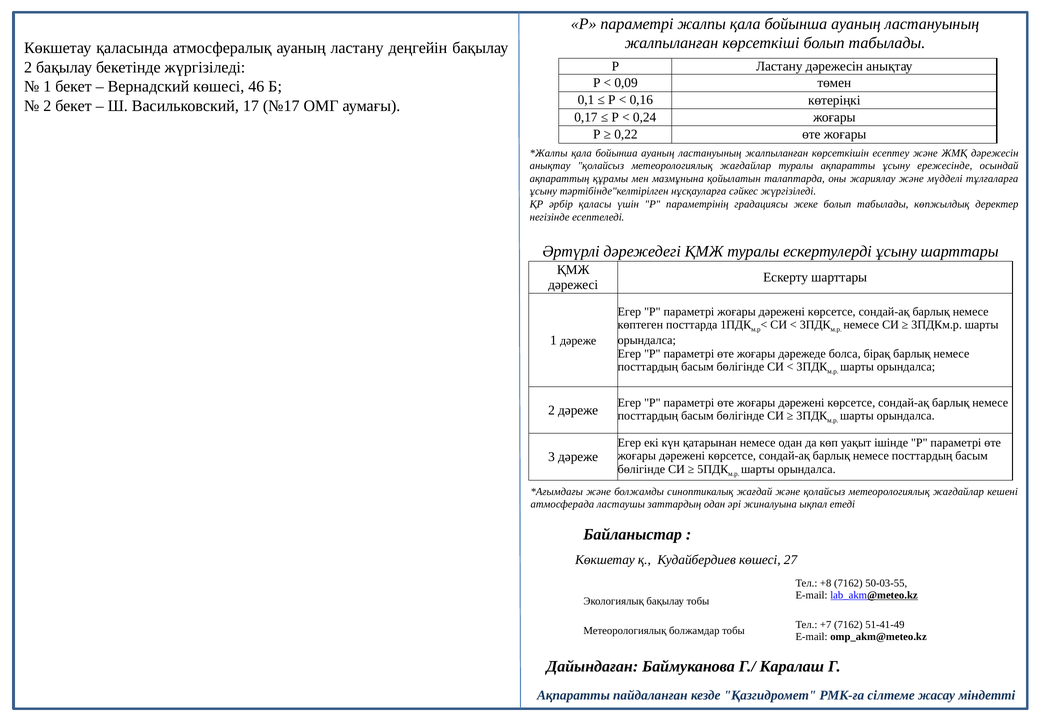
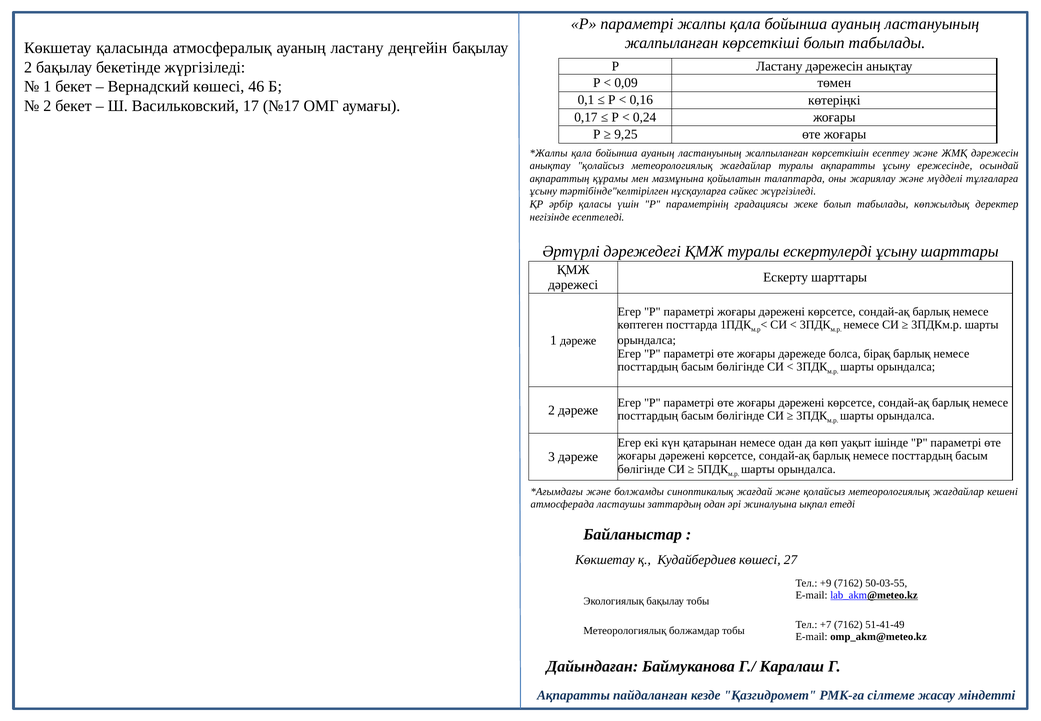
0,22: 0,22 -> 9,25
+8: +8 -> +9
